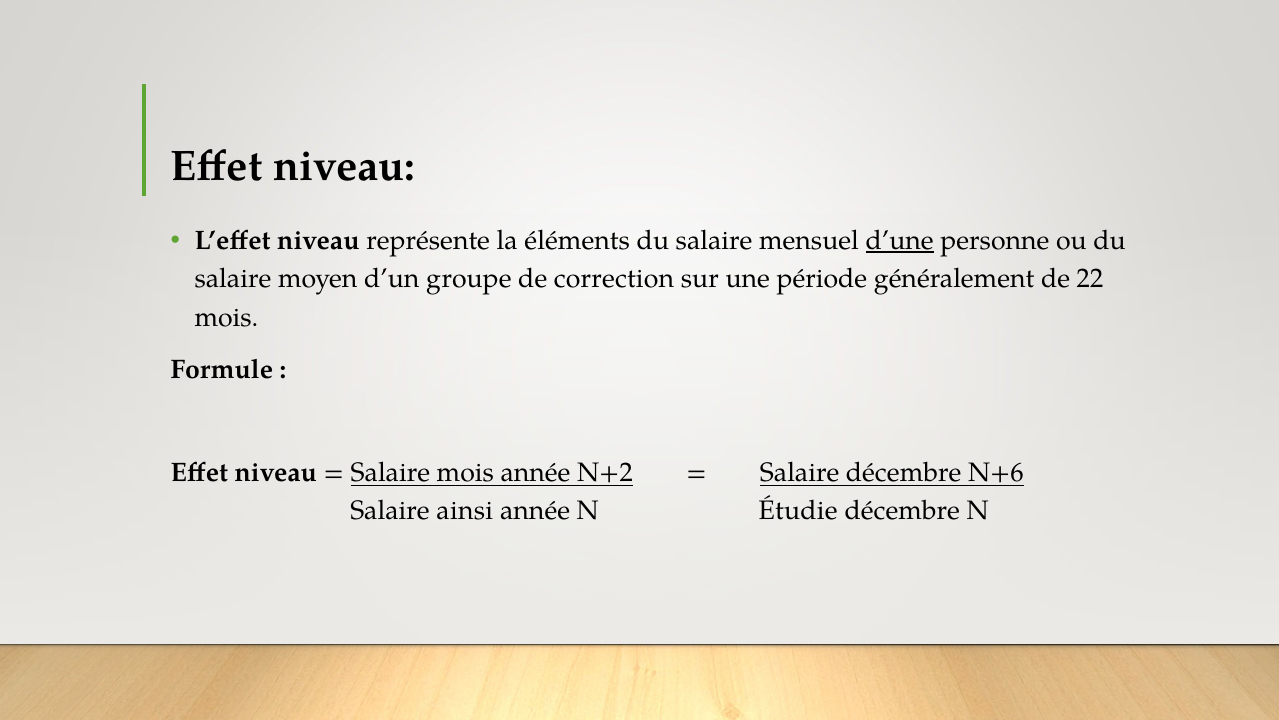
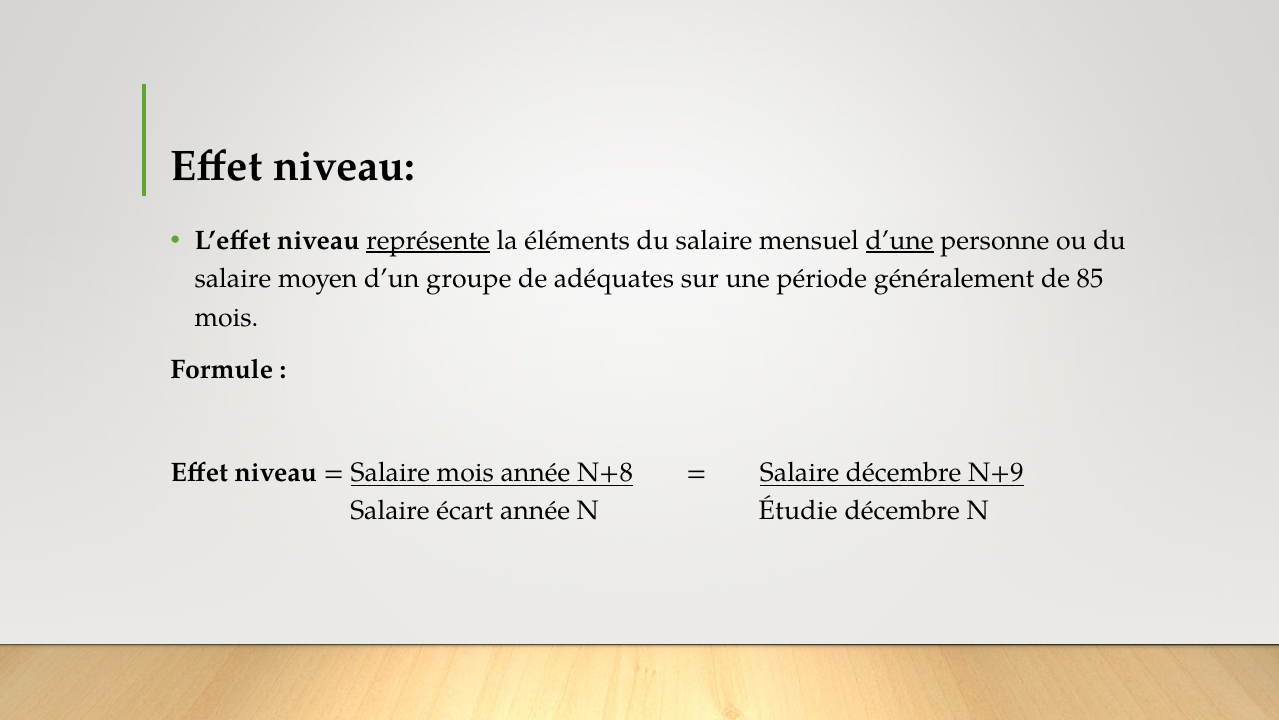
représente underline: none -> present
correction: correction -> adéquates
22: 22 -> 85
N+2: N+2 -> N+8
N+6: N+6 -> N+9
ainsi: ainsi -> écart
